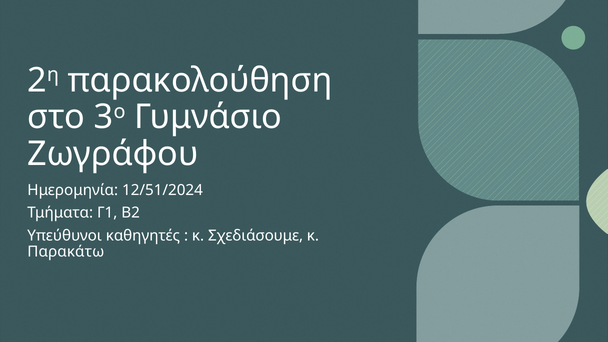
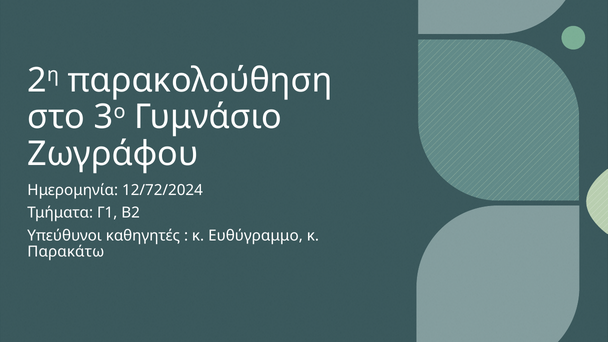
12/51/2024: 12/51/2024 -> 12/72/2024
Σχεδιάσουμε: Σχεδιάσουμε -> Ευθύγραμμο
